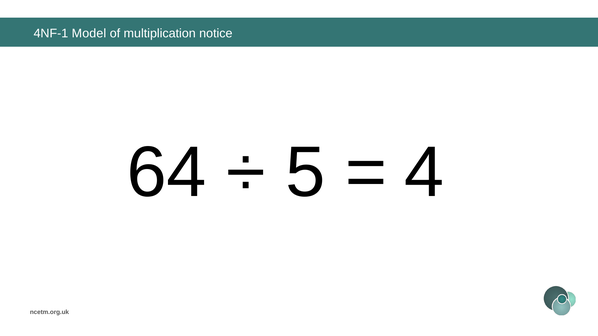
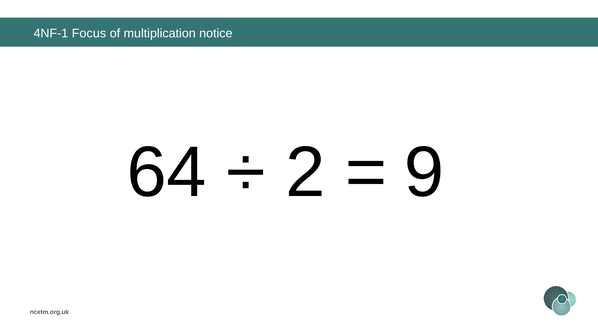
Model: Model -> Focus
5: 5 -> 2
4: 4 -> 9
